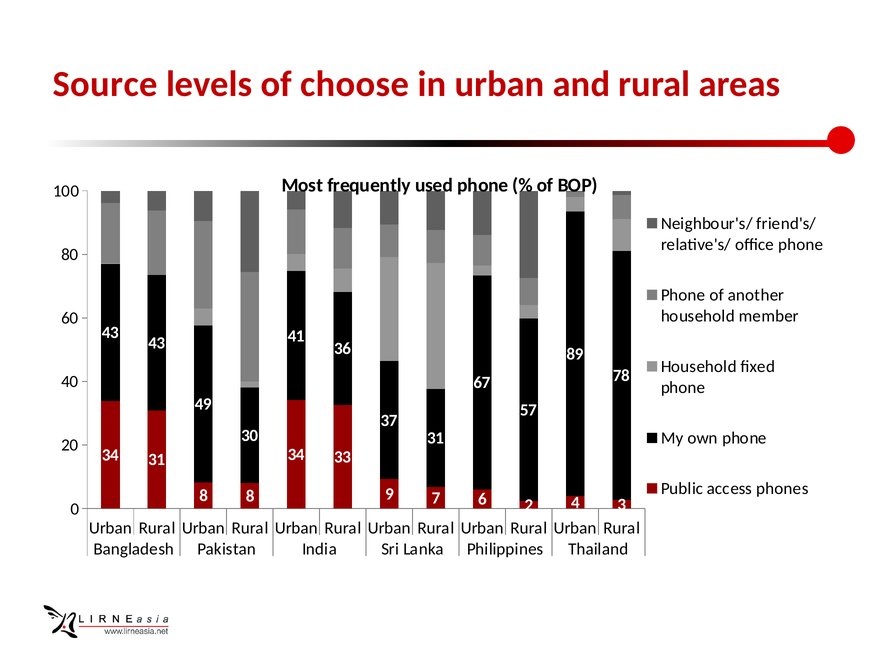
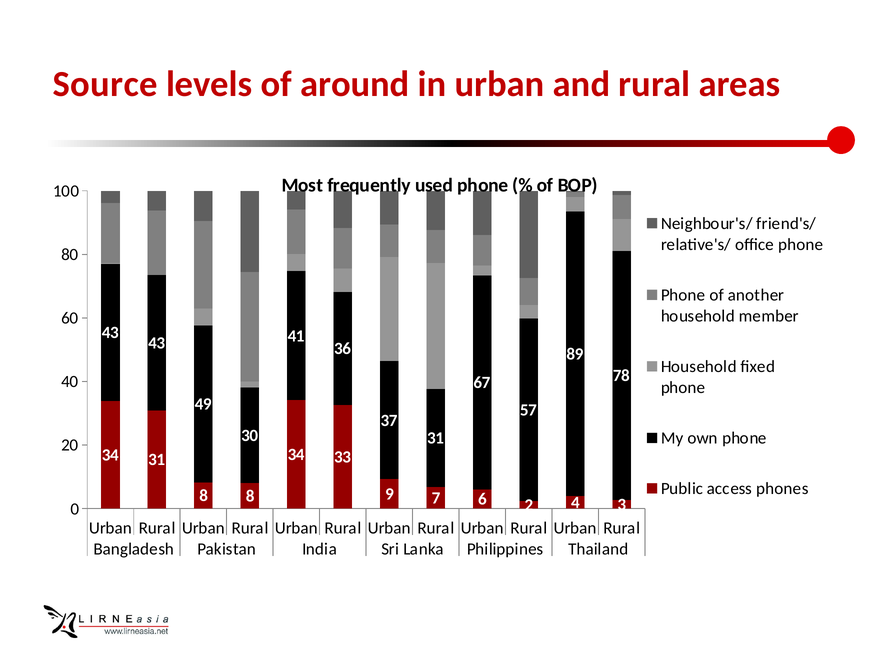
choose: choose -> around
